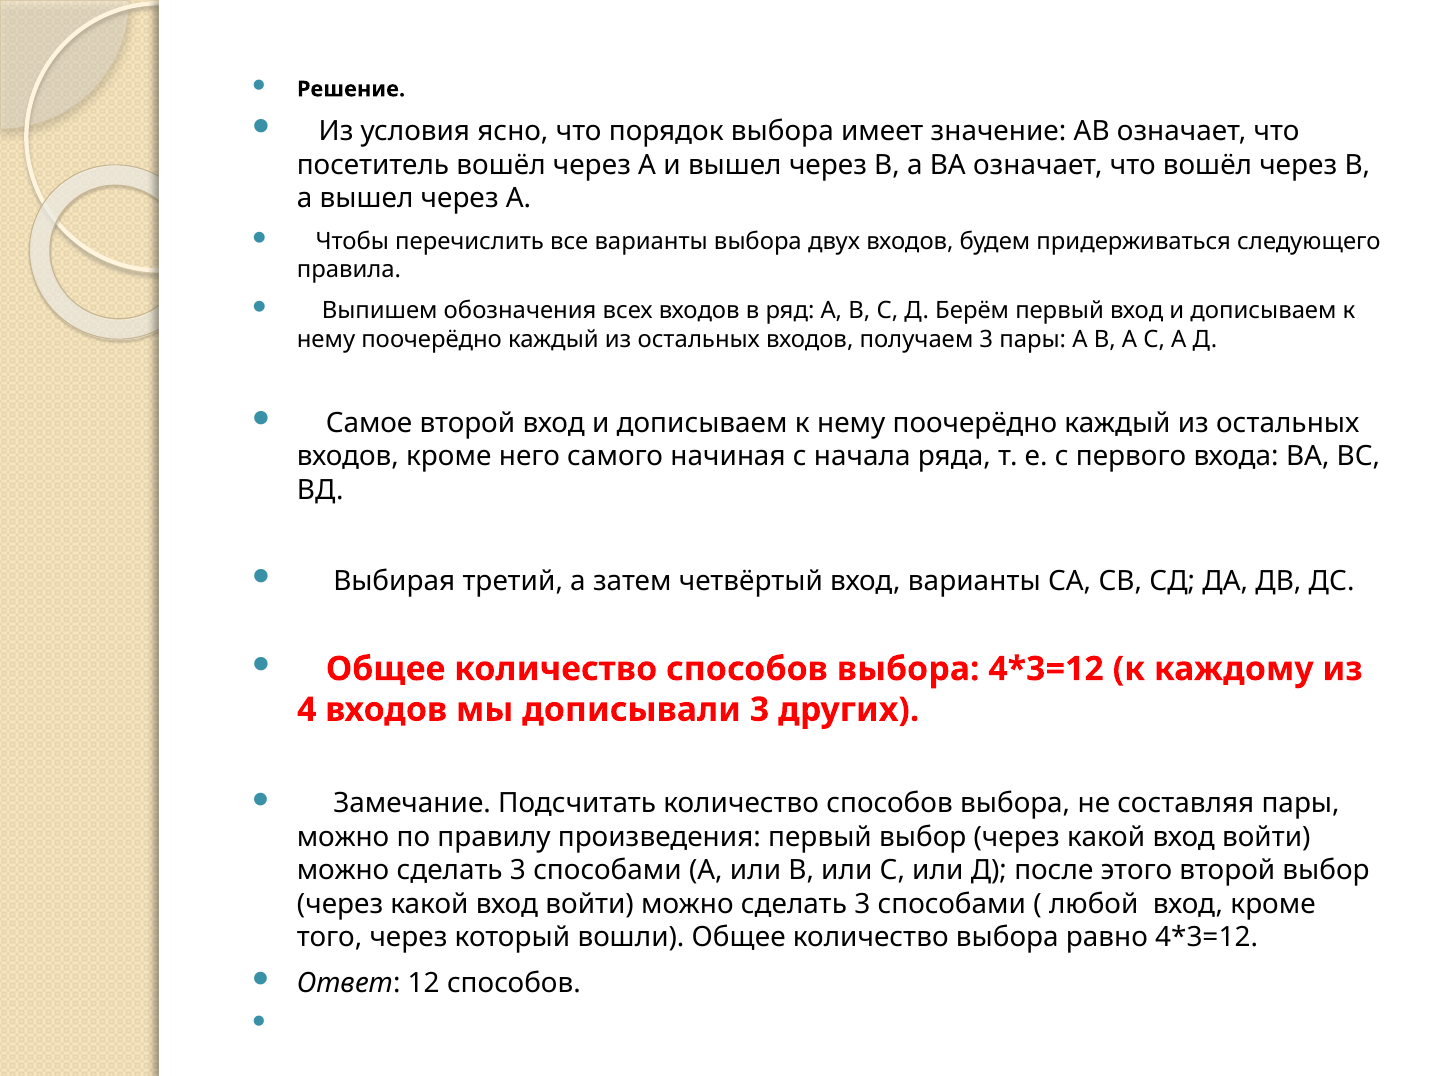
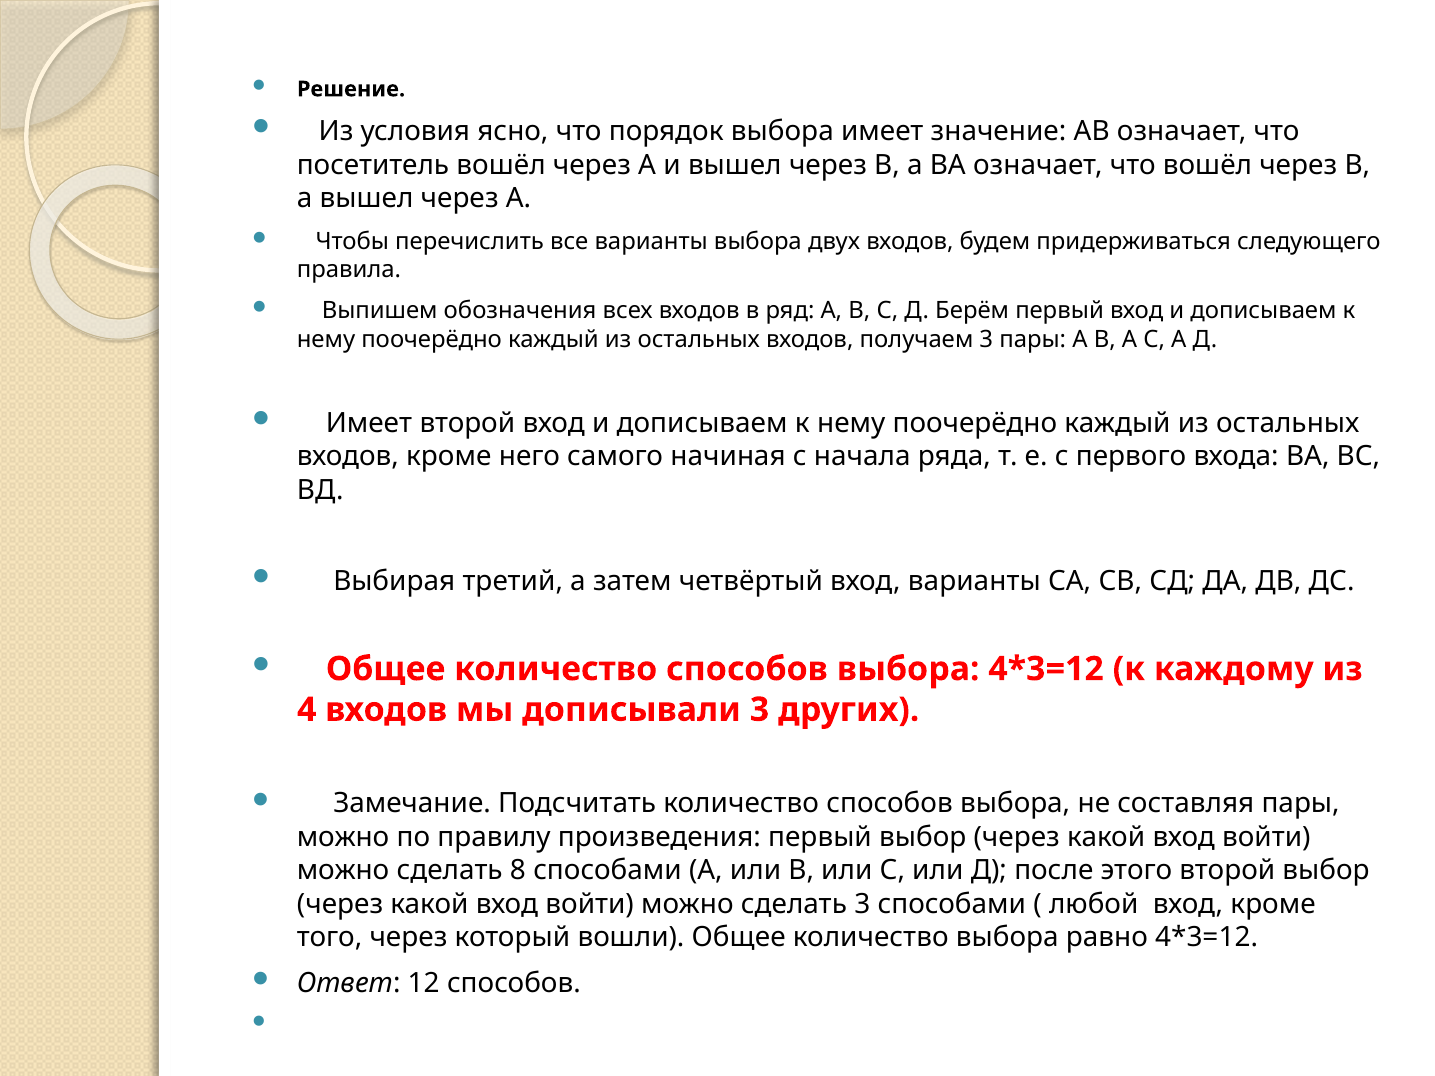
Самое at (369, 423): Самое -> Имеет
3 at (518, 871): 3 -> 8
